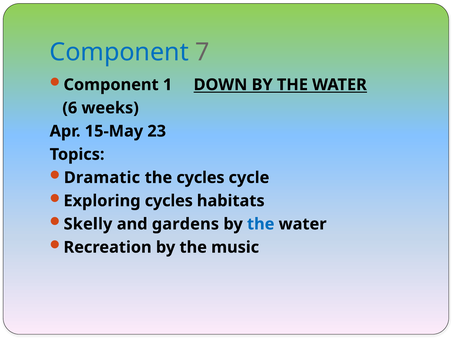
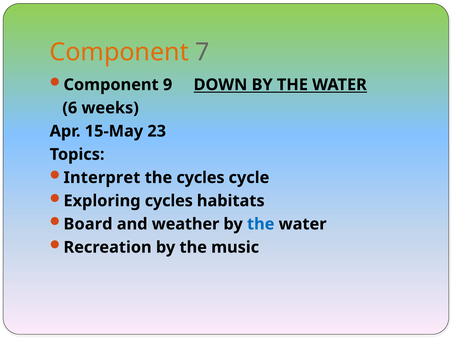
Component at (119, 52) colour: blue -> orange
1: 1 -> 9
Dramatic: Dramatic -> Interpret
Skelly: Skelly -> Board
gardens: gardens -> weather
